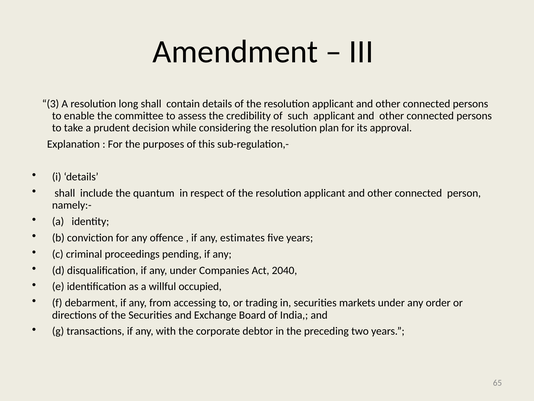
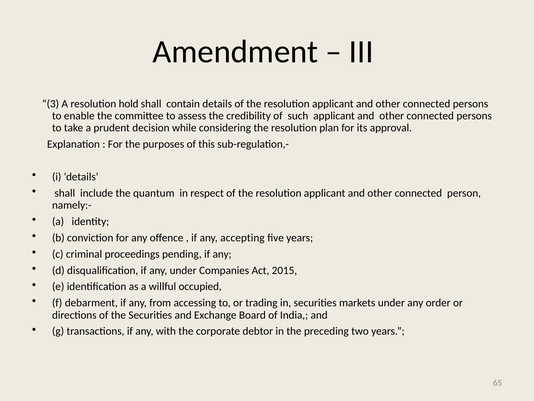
long: long -> hold
estimates: estimates -> accepting
2040: 2040 -> 2015
